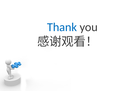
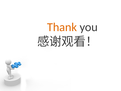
Thank colour: blue -> orange
